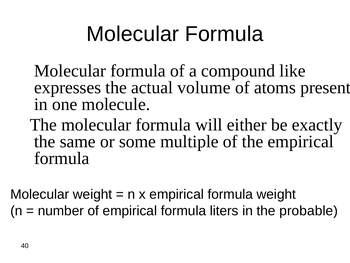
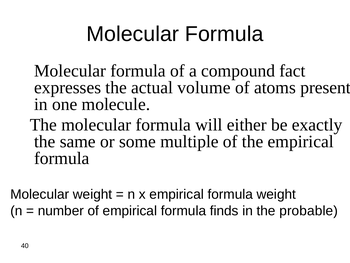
like: like -> fact
liters: liters -> finds
